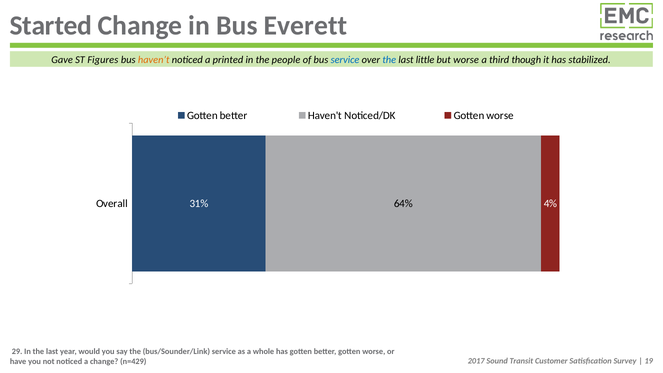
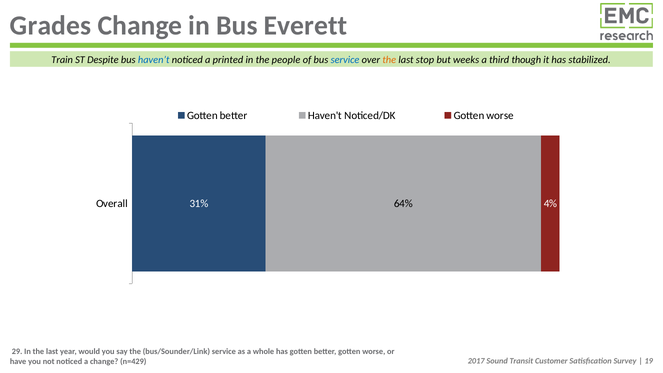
Started: Started -> Grades
Gave: Gave -> Train
Figures: Figures -> Despite
haven’t colour: orange -> blue
the at (389, 60) colour: blue -> orange
little: little -> stop
but worse: worse -> weeks
